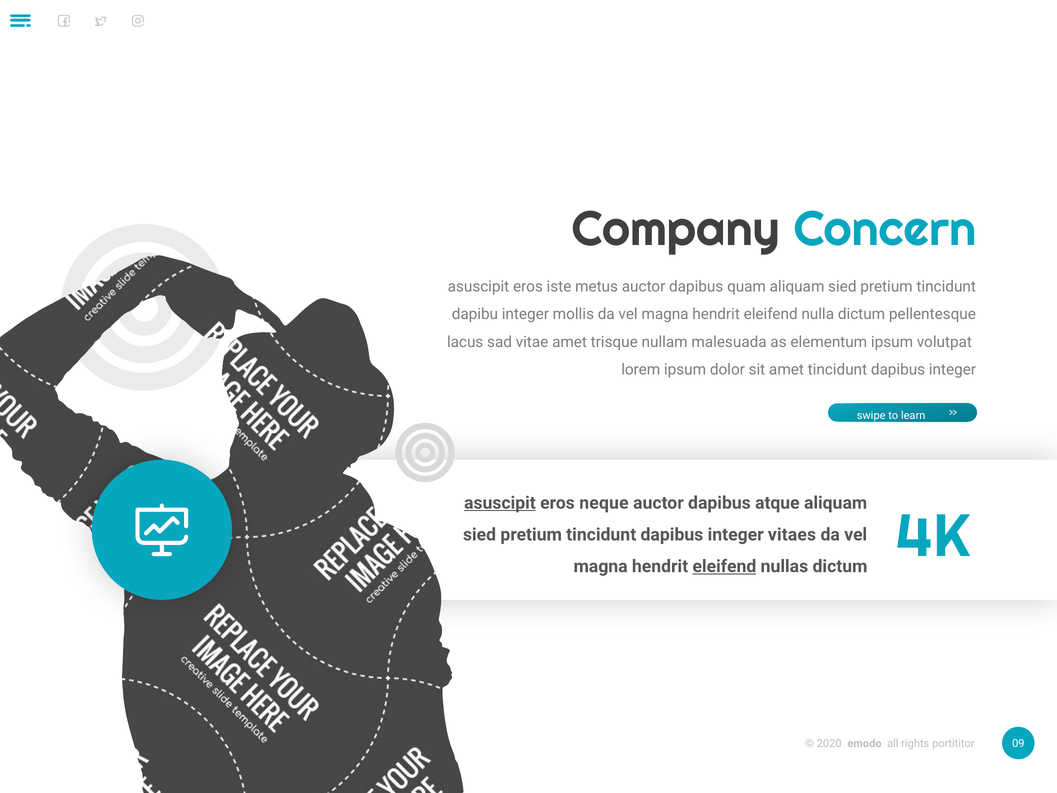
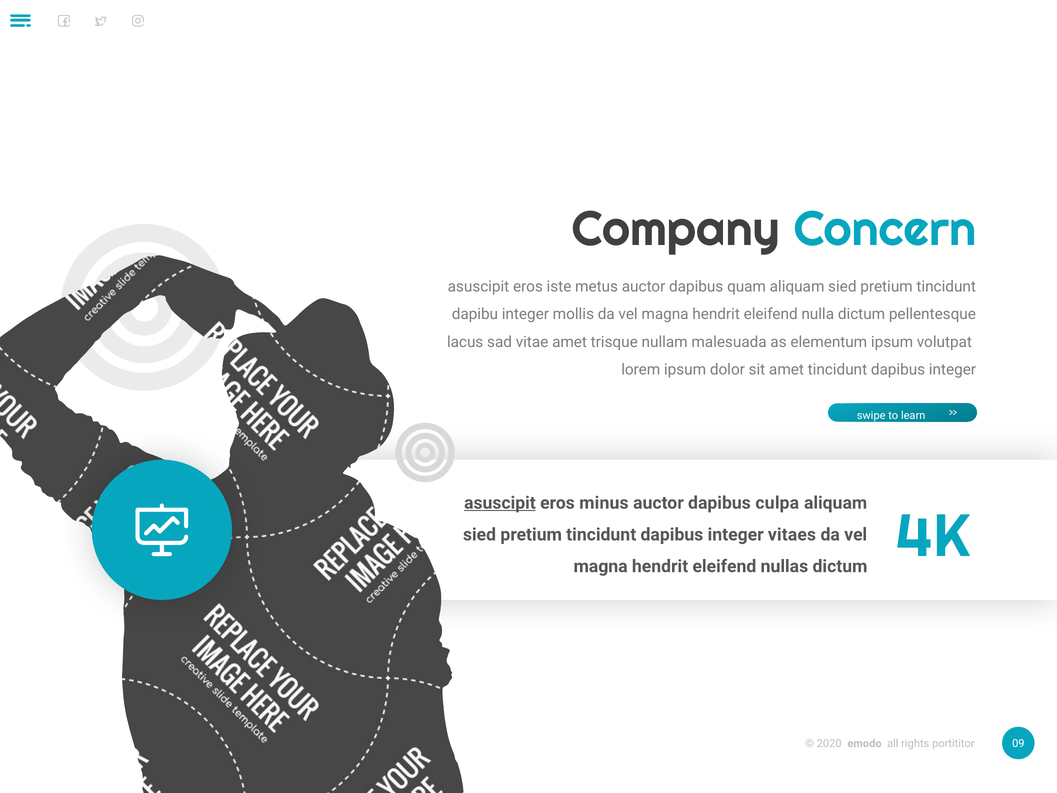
neque: neque -> minus
atque: atque -> culpa
eleifend at (724, 566) underline: present -> none
